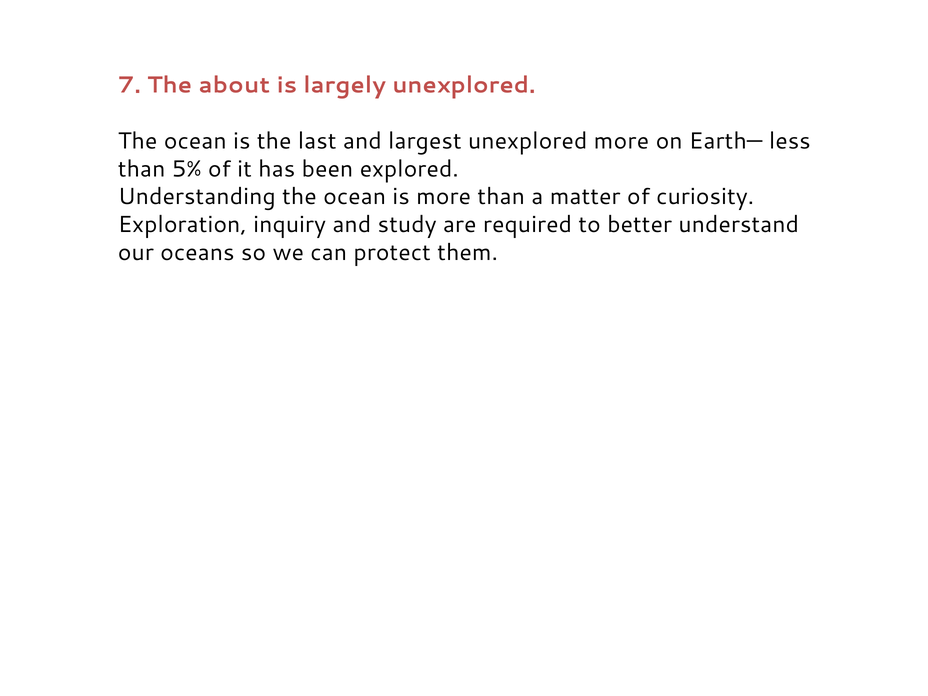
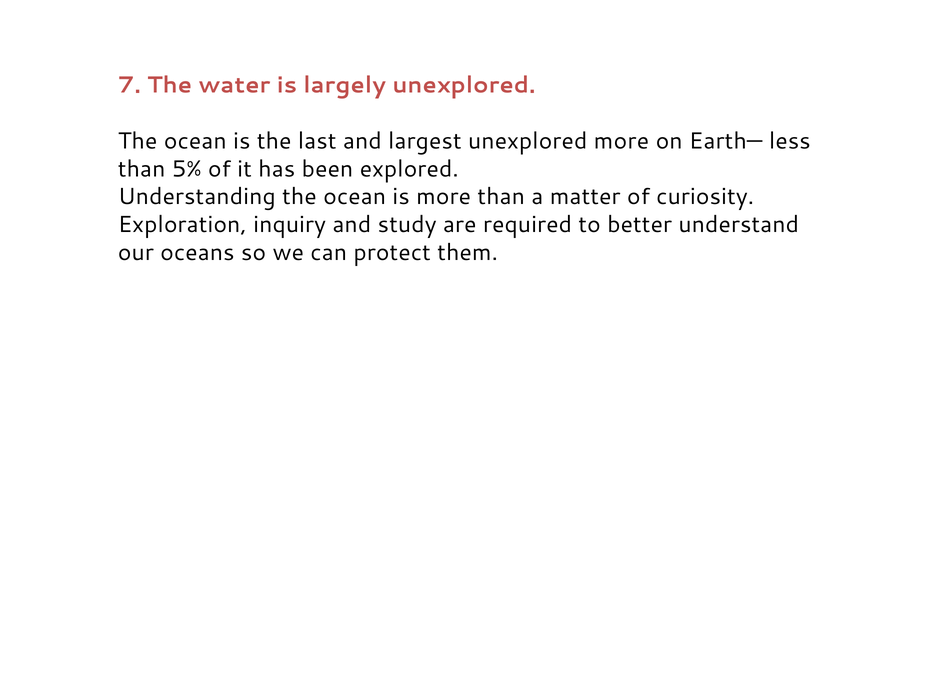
about: about -> water
